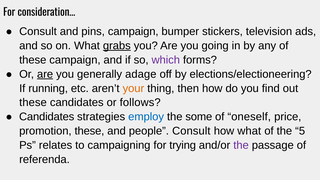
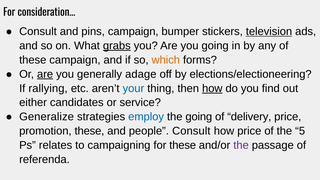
television underline: none -> present
which colour: purple -> orange
running: running -> rallying
your colour: orange -> blue
how at (212, 88) underline: none -> present
these at (33, 103): these -> either
follows: follows -> service
Candidates at (47, 117): Candidates -> Generalize
the some: some -> going
oneself: oneself -> delivery
how what: what -> price
for trying: trying -> these
